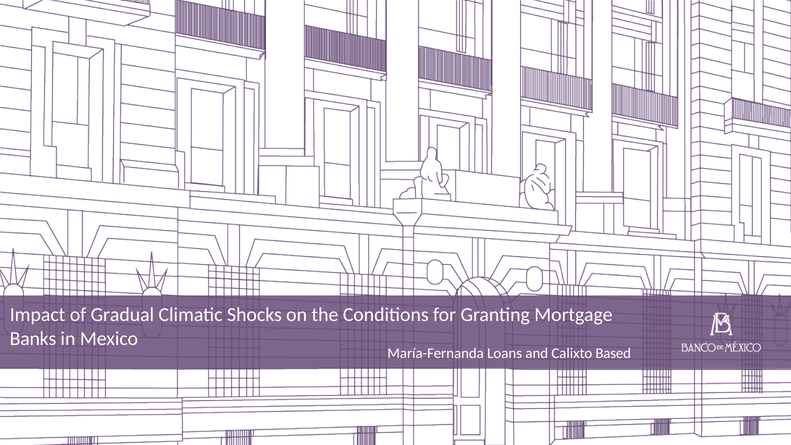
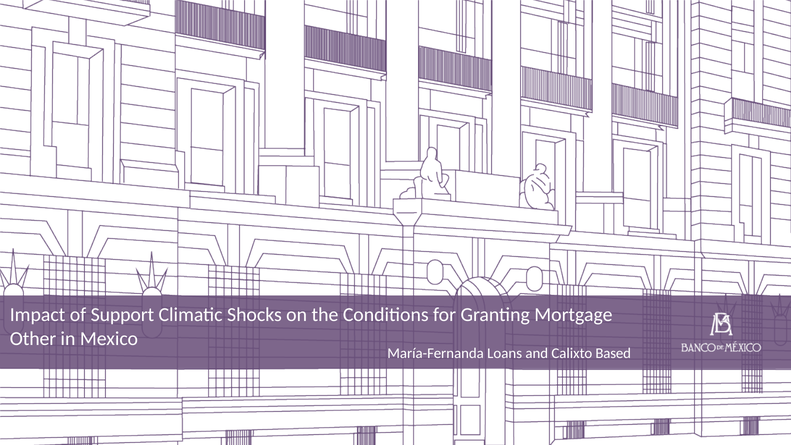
Gradual: Gradual -> Support
Banks: Banks -> Other
